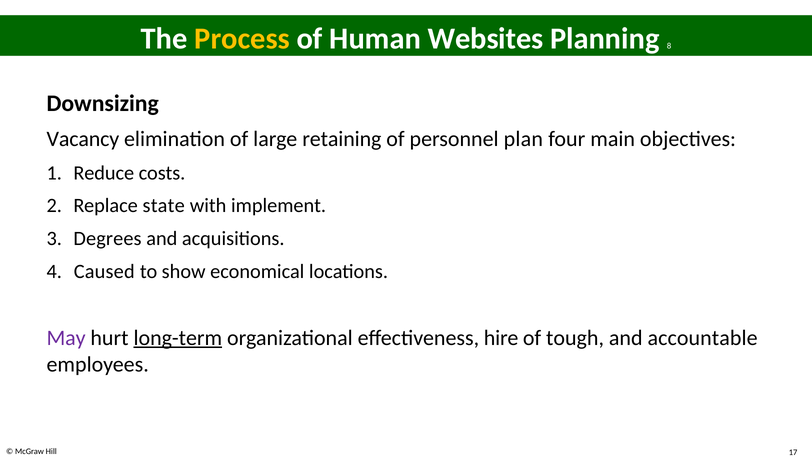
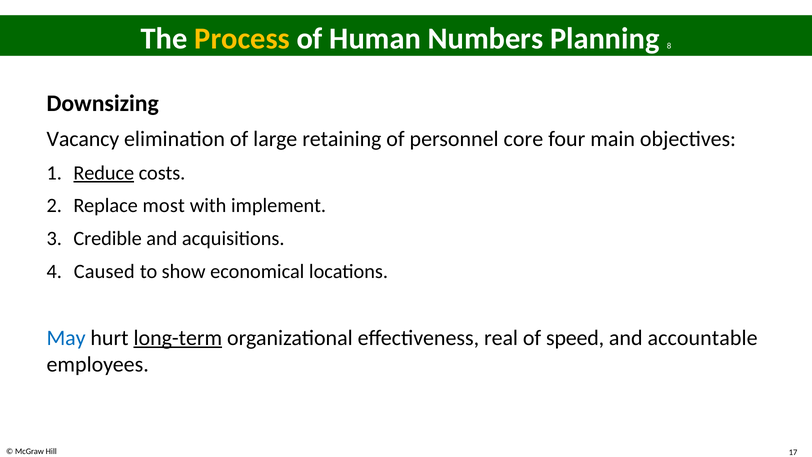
Websites: Websites -> Numbers
plan: plan -> core
Reduce underline: none -> present
state: state -> most
Degrees: Degrees -> Credible
May colour: purple -> blue
hire: hire -> real
tough: tough -> speed
